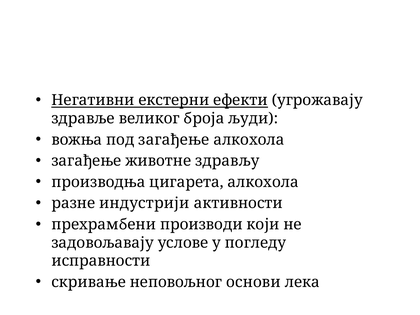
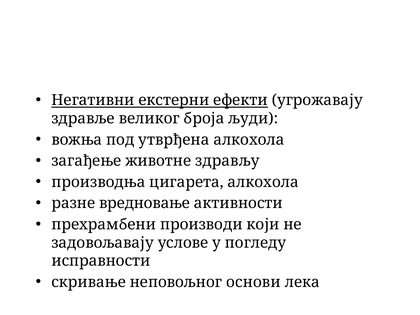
под загађење: загађење -> утврђена
индустрији: индустрији -> вредновање
